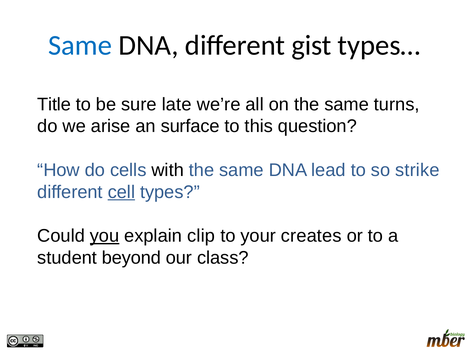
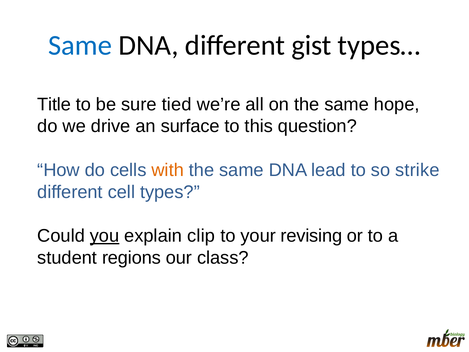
late: late -> tied
turns: turns -> hope
arise: arise -> drive
with colour: black -> orange
cell underline: present -> none
creates: creates -> revising
beyond: beyond -> regions
